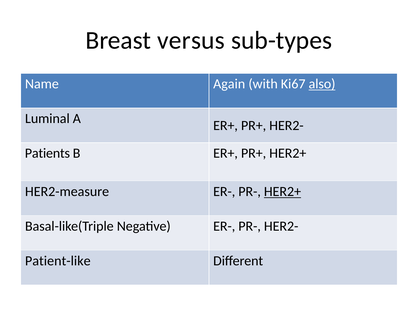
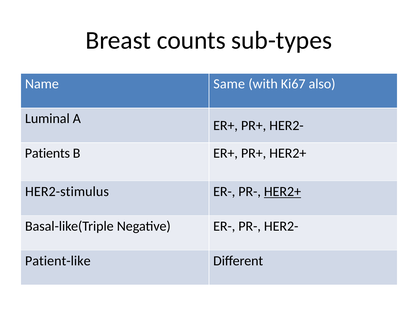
versus: versus -> counts
Again: Again -> Same
also underline: present -> none
HER2-measure: HER2-measure -> HER2-stimulus
